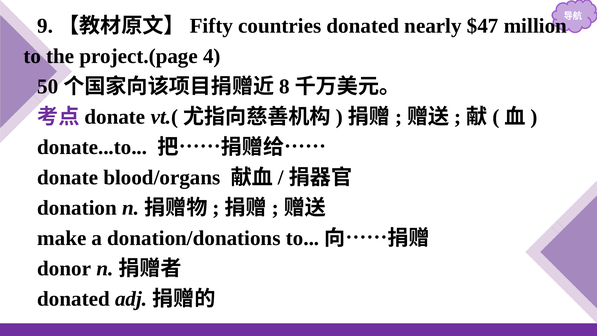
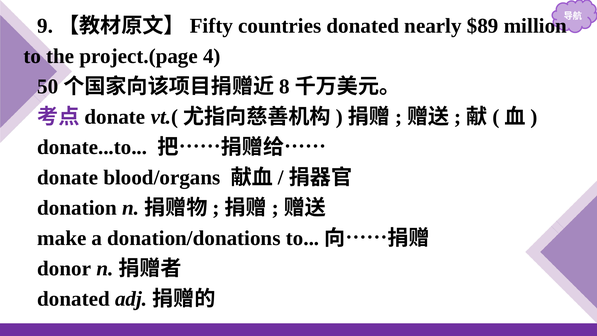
$47: $47 -> $89
